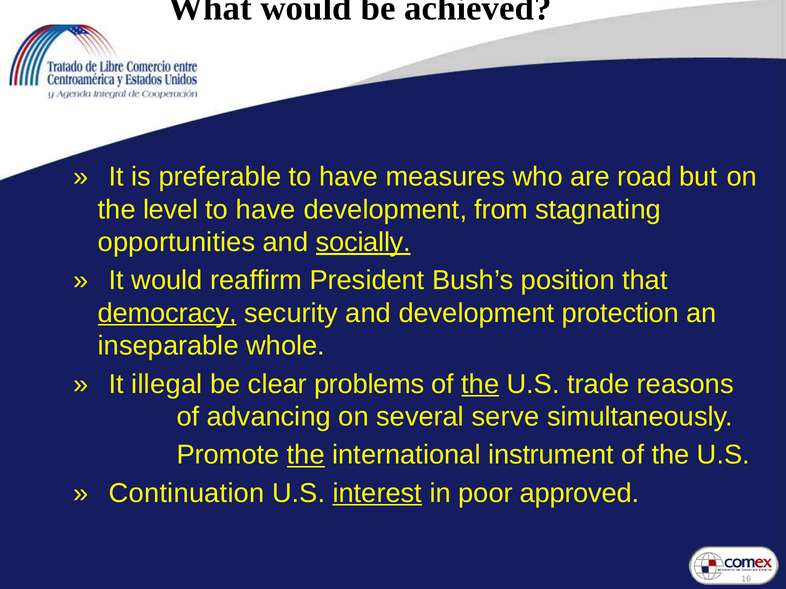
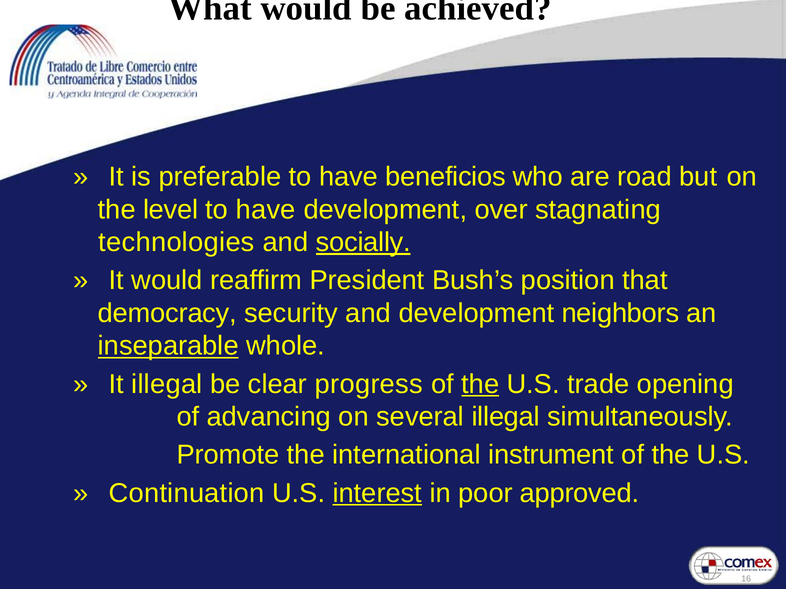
measures: measures -> beneficios
from: from -> over
opportunities: opportunities -> technologies
democracy underline: present -> none
protection: protection -> neighbors
inseparable underline: none -> present
problems: problems -> progress
reasons: reasons -> opening
several serve: serve -> illegal
the at (306, 455) underline: present -> none
